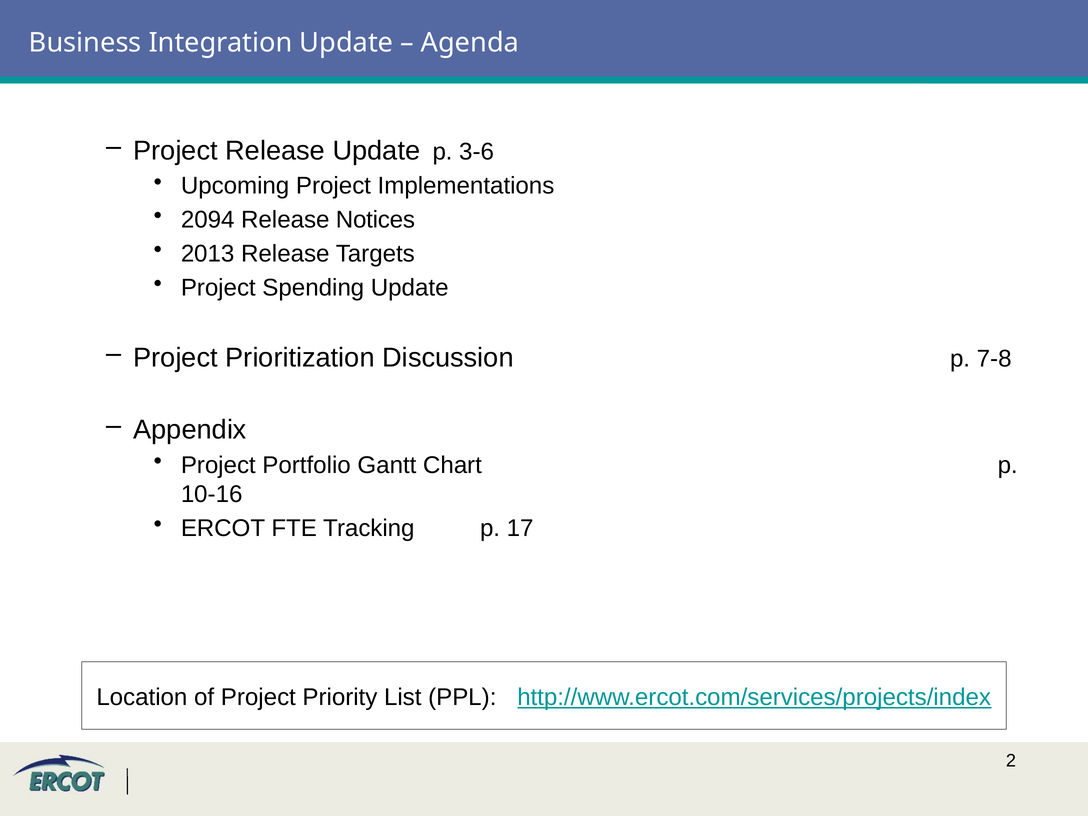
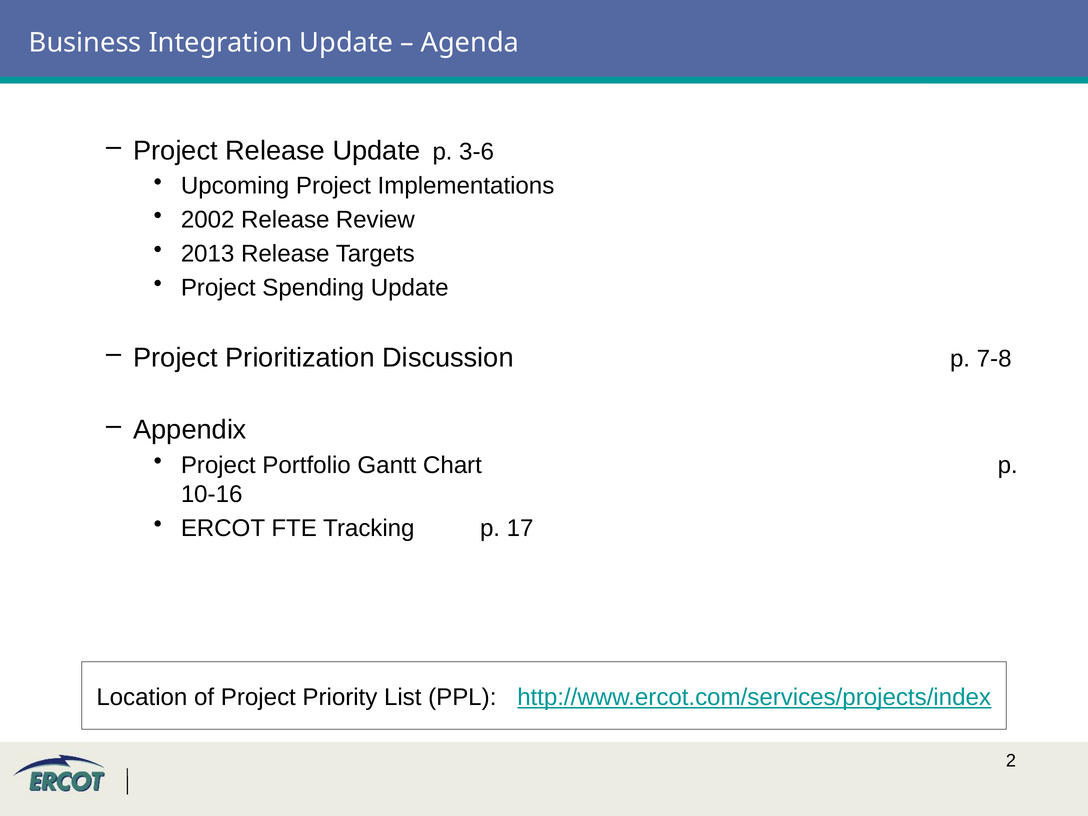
2094: 2094 -> 2002
Notices: Notices -> Review
